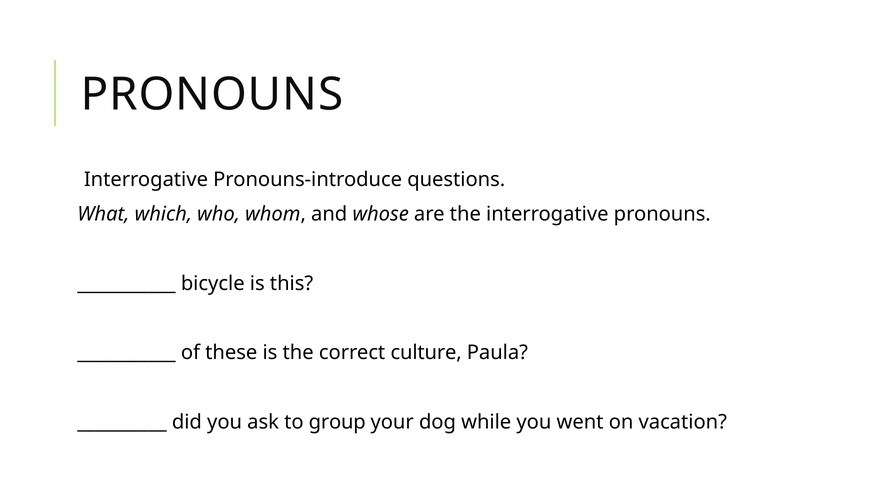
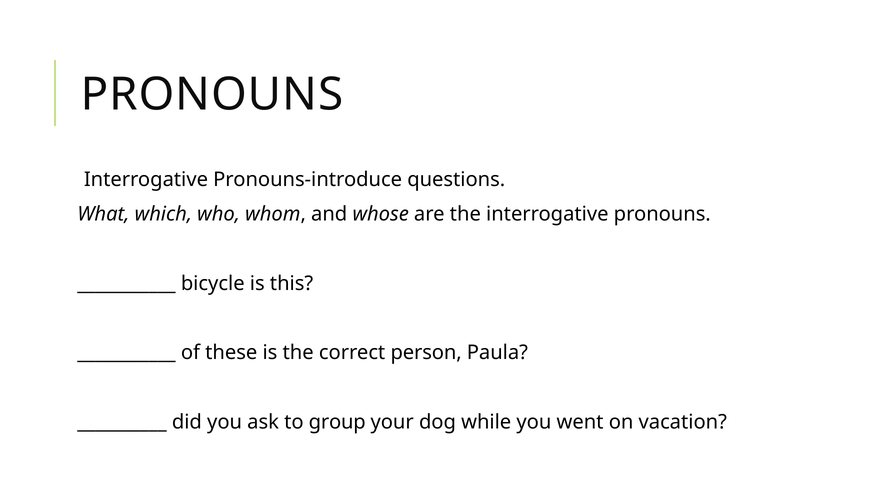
culture: culture -> person
